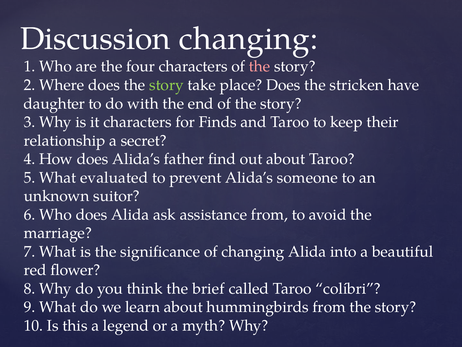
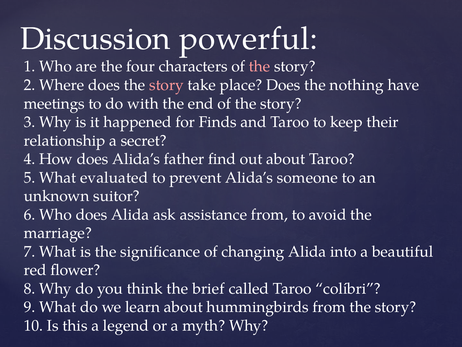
Discussion changing: changing -> powerful
story at (166, 85) colour: light green -> pink
stricken: stricken -> nothing
daughter: daughter -> meetings
it characters: characters -> happened
